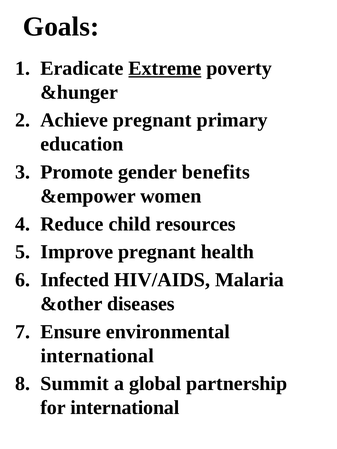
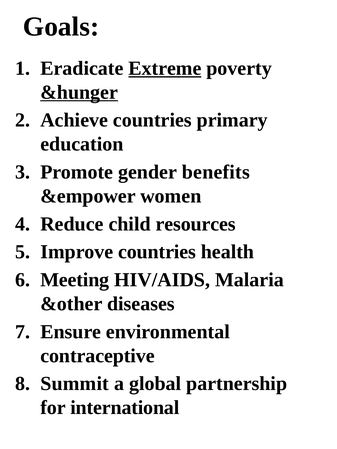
&hunger underline: none -> present
Achieve pregnant: pregnant -> countries
Improve pregnant: pregnant -> countries
Infected: Infected -> Meeting
international at (97, 356): international -> contraceptive
